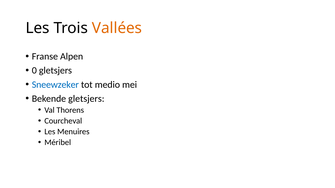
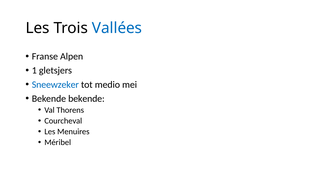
Vallées colour: orange -> blue
0: 0 -> 1
Bekende gletsjers: gletsjers -> bekende
